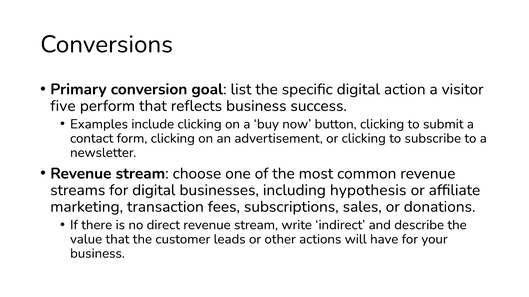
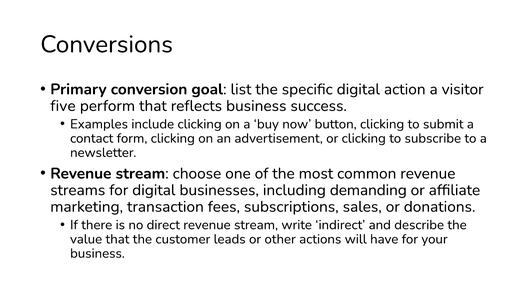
hypothesis: hypothesis -> demanding
